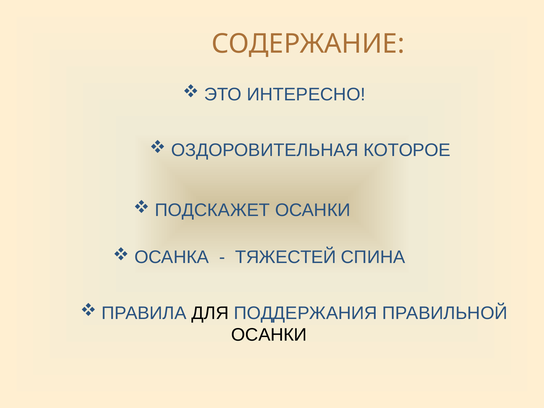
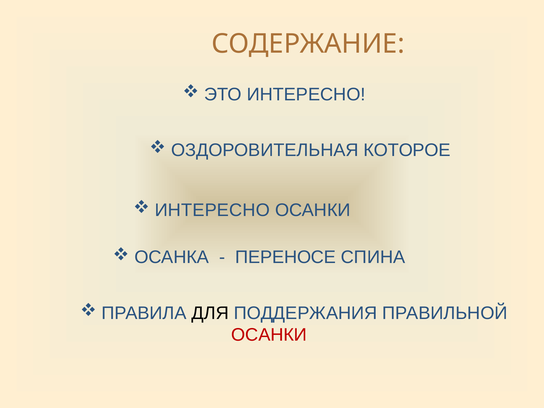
ПОДСКАЖЕТ at (212, 210): ПОДСКАЖЕТ -> ИНТЕРЕСНО
ТЯЖЕСТЕЙ: ТЯЖЕСТЕЙ -> ПЕРЕНОСЕ
ОСАНКИ at (269, 335) colour: black -> red
